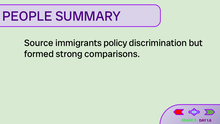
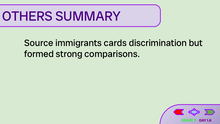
PEOPLE: PEOPLE -> OTHERS
policy: policy -> cards
